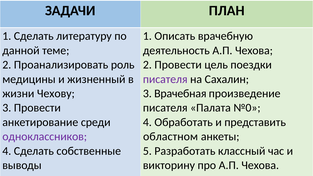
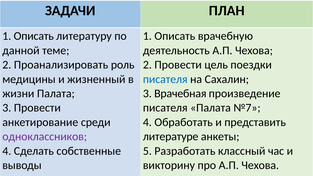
Сделать at (34, 36): Сделать -> Описать
писателя at (165, 79) colour: purple -> blue
жизни Чехову: Чехову -> Палата
№0: №0 -> №7
областном: областном -> литературе
